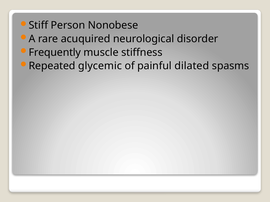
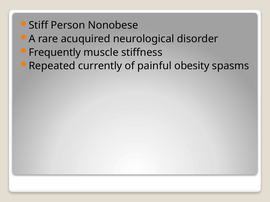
glycemic: glycemic -> currently
dilated: dilated -> obesity
